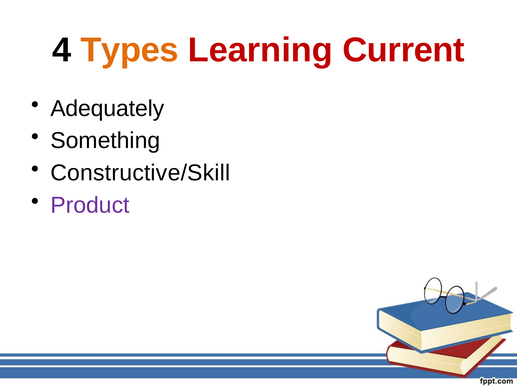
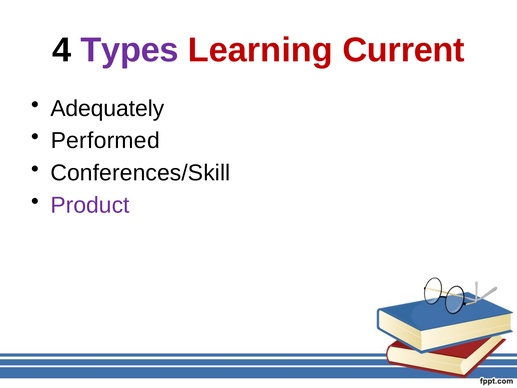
Types colour: orange -> purple
Something: Something -> Performed
Constructive/Skill: Constructive/Skill -> Conferences/Skill
